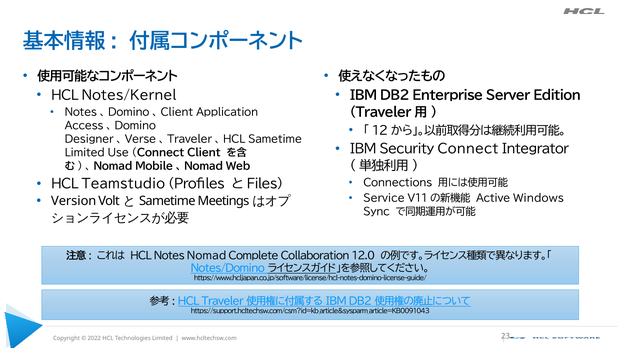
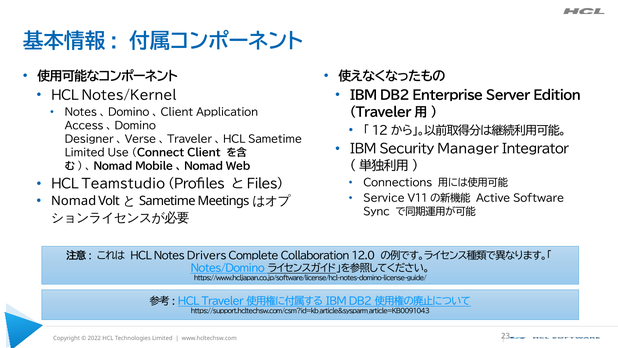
Security Connect: Connect -> Manager
Windows: Windows -> Software
Version: Version -> Nomad
Nomad: Nomad -> Drivers
